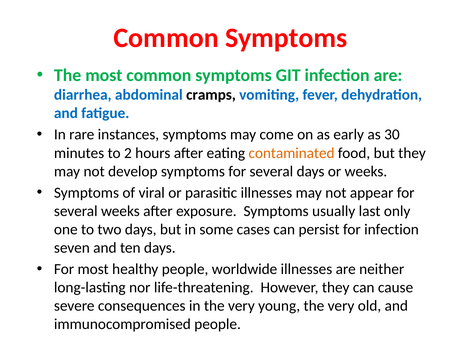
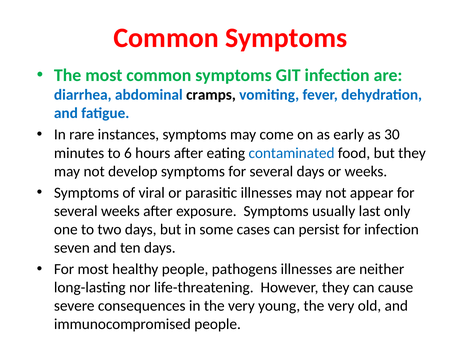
2: 2 -> 6
contaminated colour: orange -> blue
worldwide: worldwide -> pathogens
